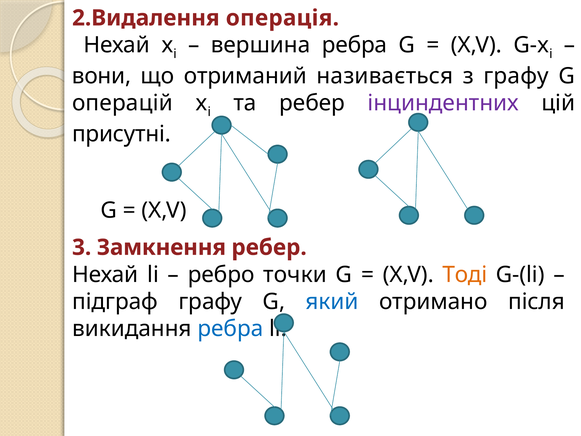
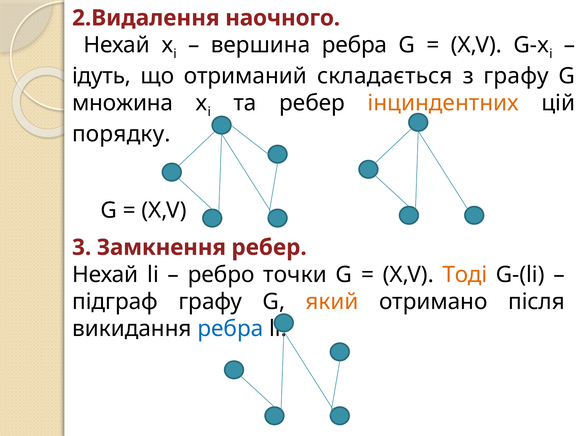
операція: операція -> наочного
вони: вони -> ідуть
називається: називається -> складається
операцій: операцій -> множина
інциндентних colour: purple -> orange
присутні: присутні -> порядку
який colour: blue -> orange
